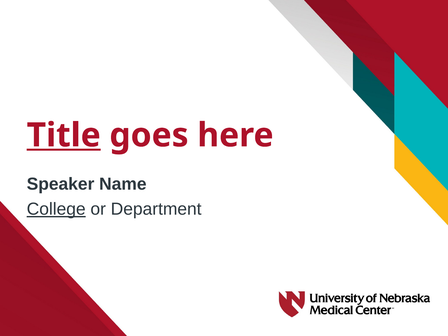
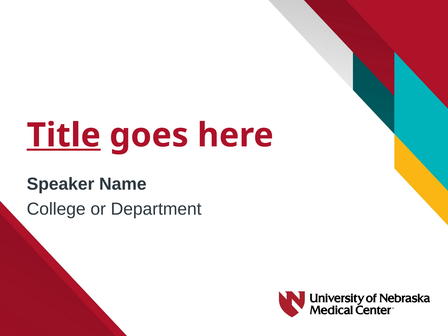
College underline: present -> none
